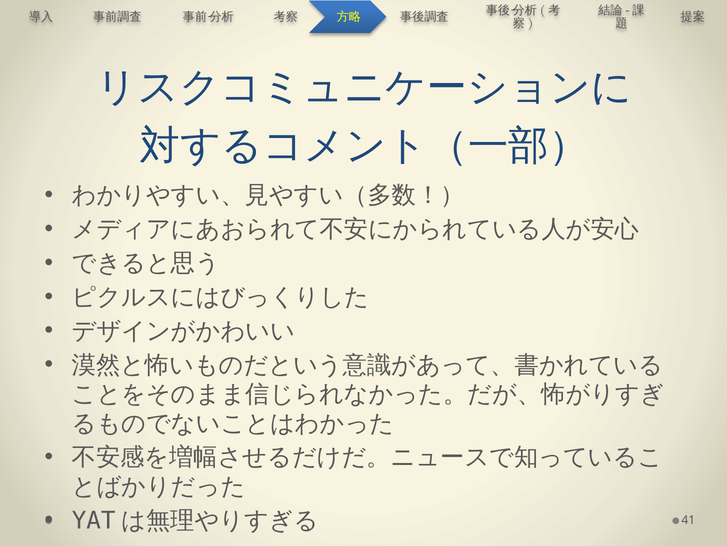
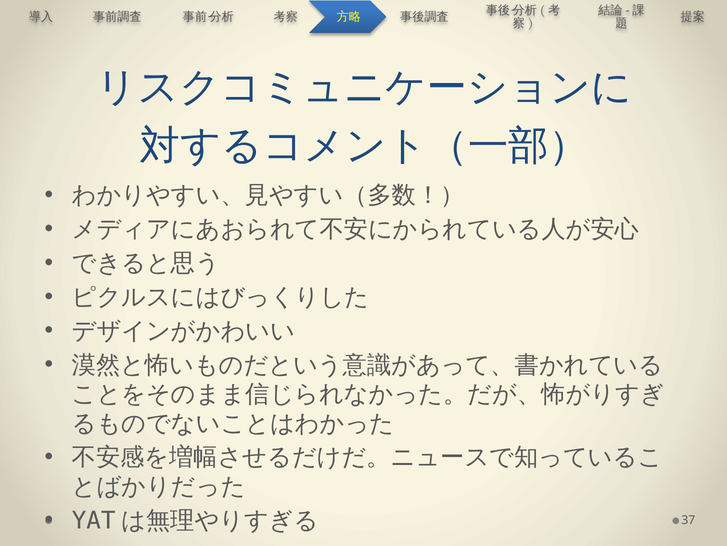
41: 41 -> 37
